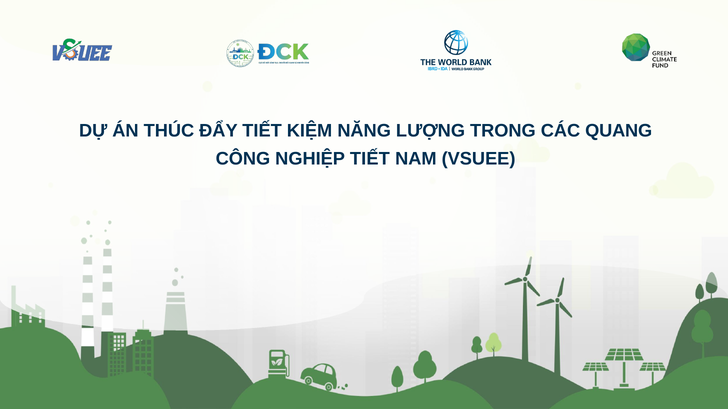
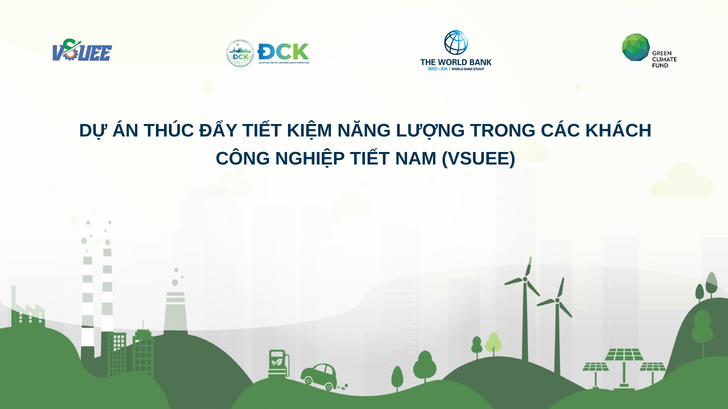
QUANG: QUANG -> KHÁCH
